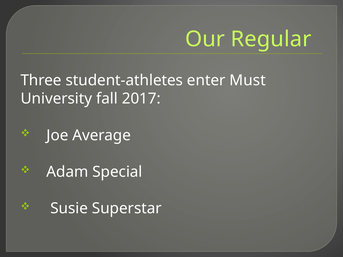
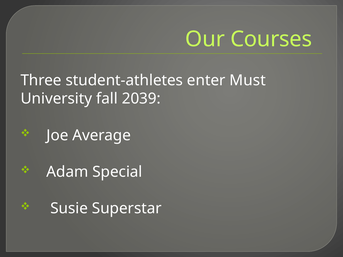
Regular: Regular -> Courses
2017: 2017 -> 2039
